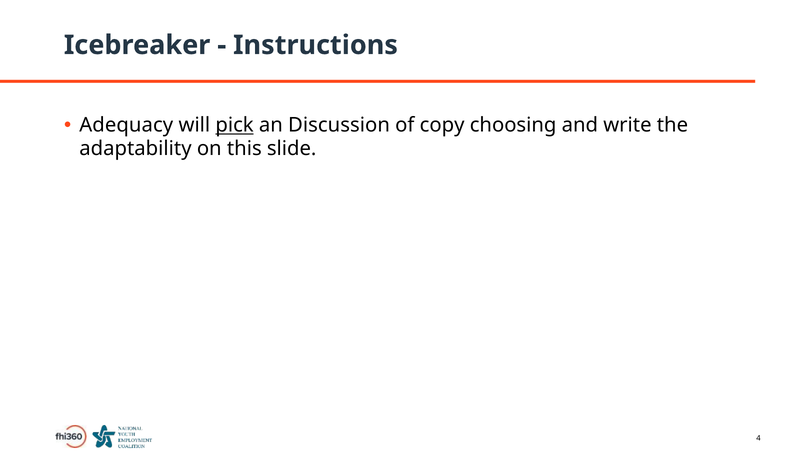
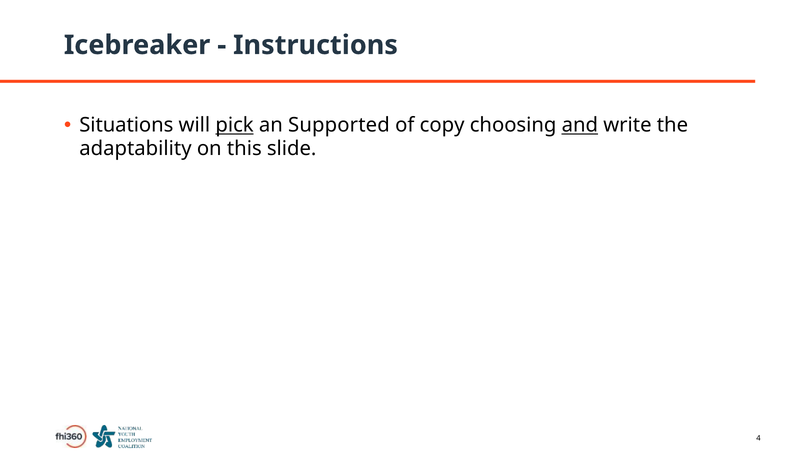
Adequacy: Adequacy -> Situations
Discussion: Discussion -> Supported
and underline: none -> present
